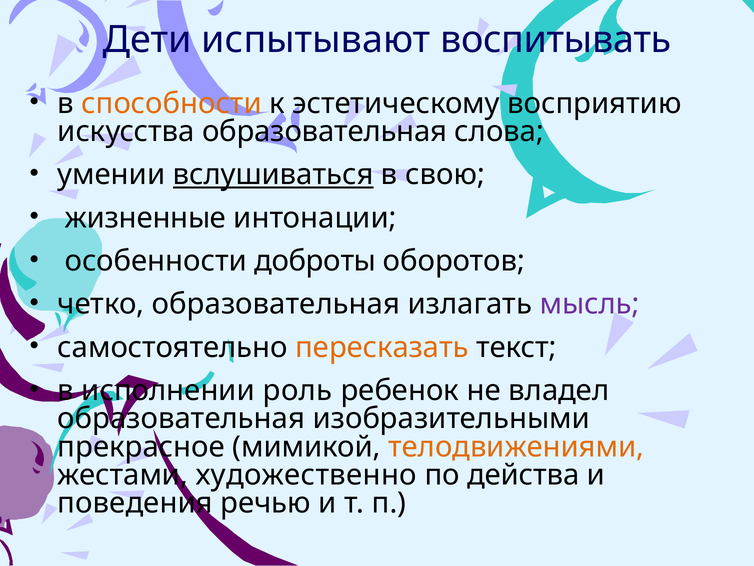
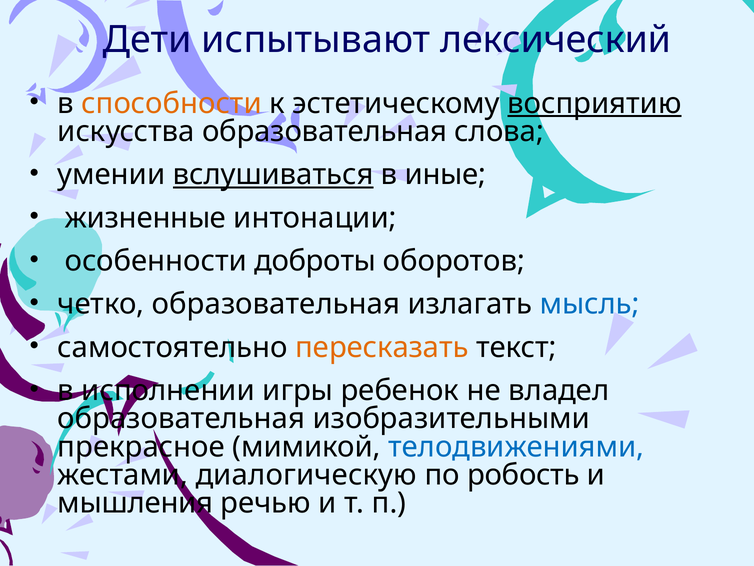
воспитывать: воспитывать -> лексический
восприятию underline: none -> present
свою: свою -> иные
мысль colour: purple -> blue
роль: роль -> игры
телодвижениями colour: orange -> blue
художественно: художественно -> диалогическую
действа: действа -> робость
поведения: поведения -> мышления
